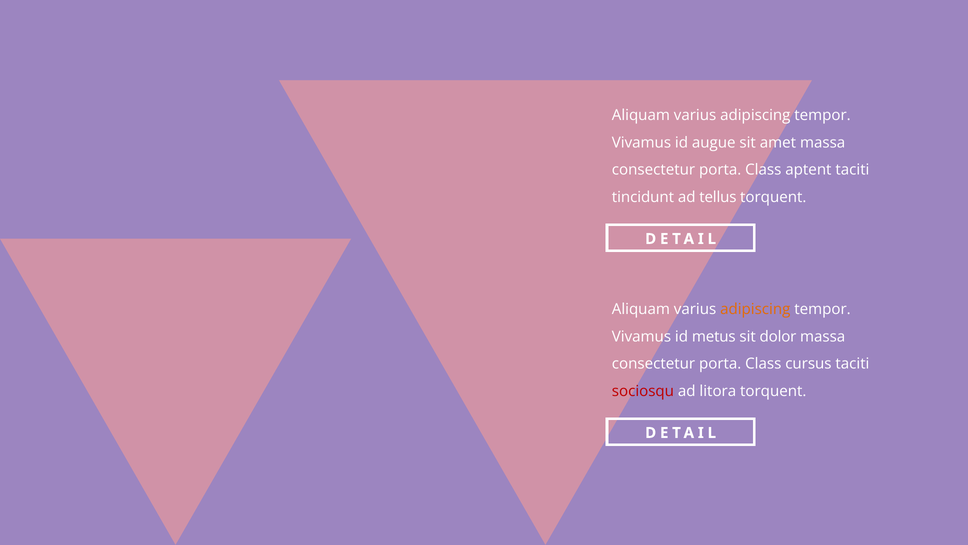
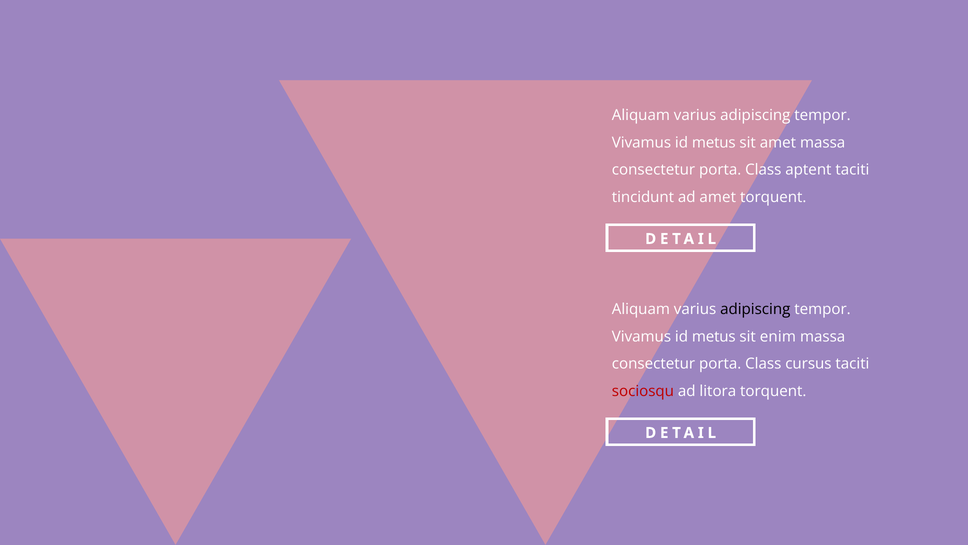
augue at (714, 143): augue -> metus
ad tellus: tellus -> amet
adipiscing at (755, 309) colour: orange -> black
dolor: dolor -> enim
